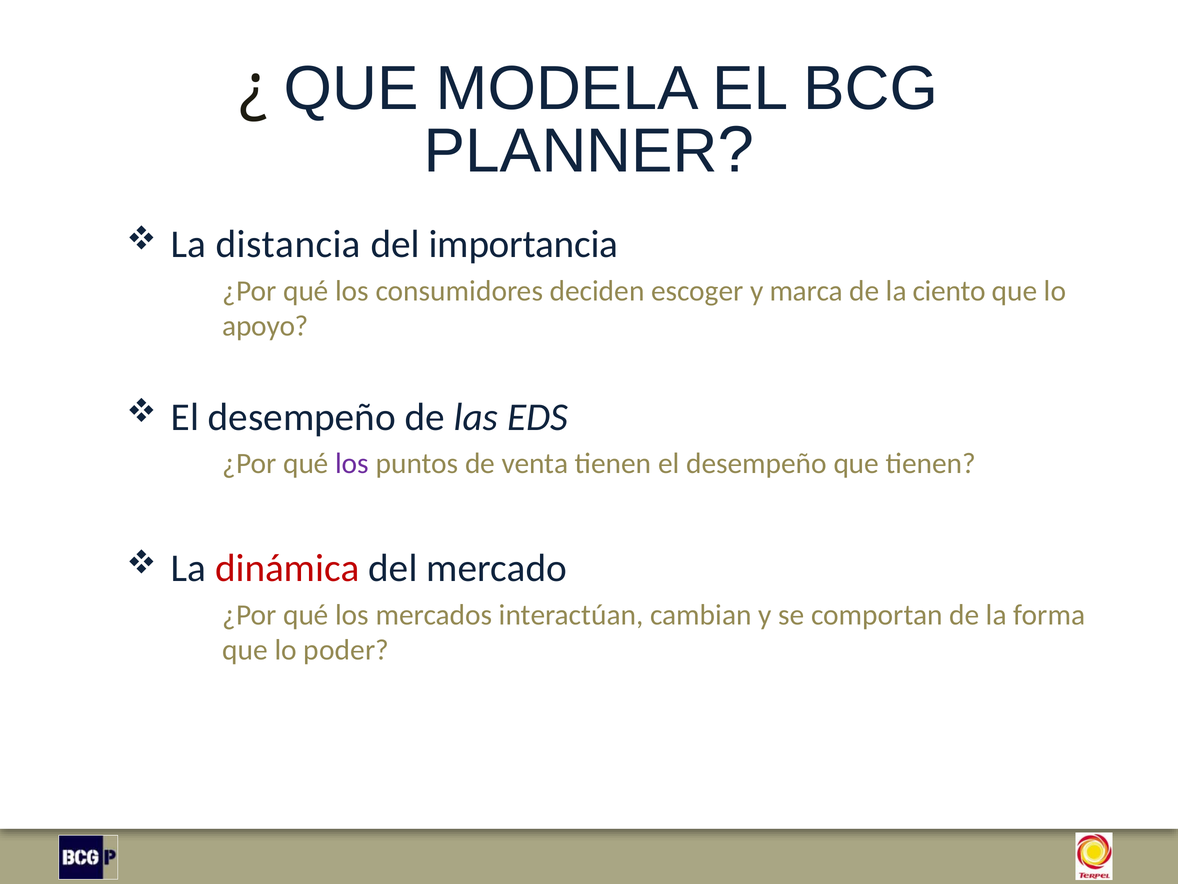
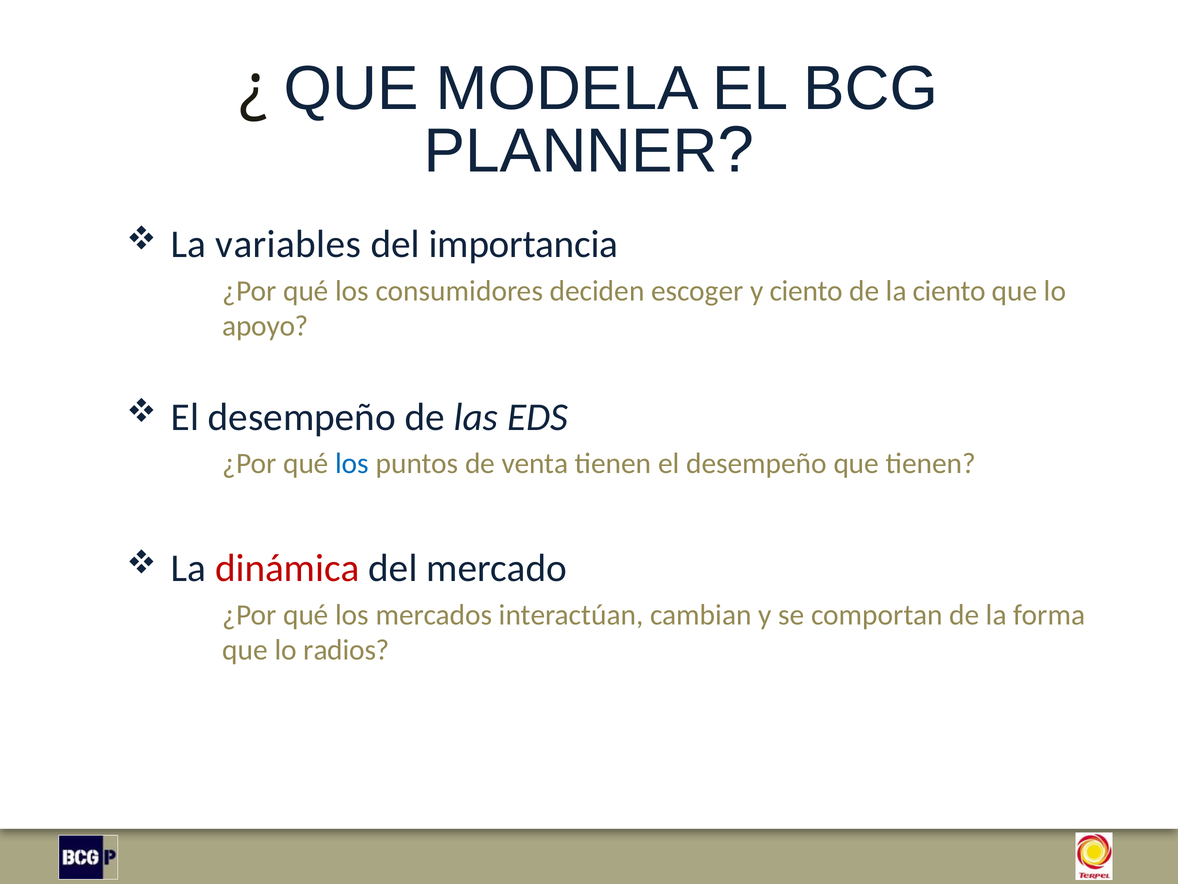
distancia: distancia -> variables
y marca: marca -> ciento
los at (352, 463) colour: purple -> blue
poder: poder -> radios
